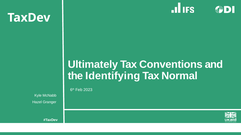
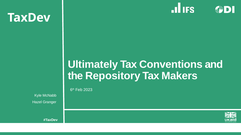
Identifying: Identifying -> Repository
Normal: Normal -> Makers
